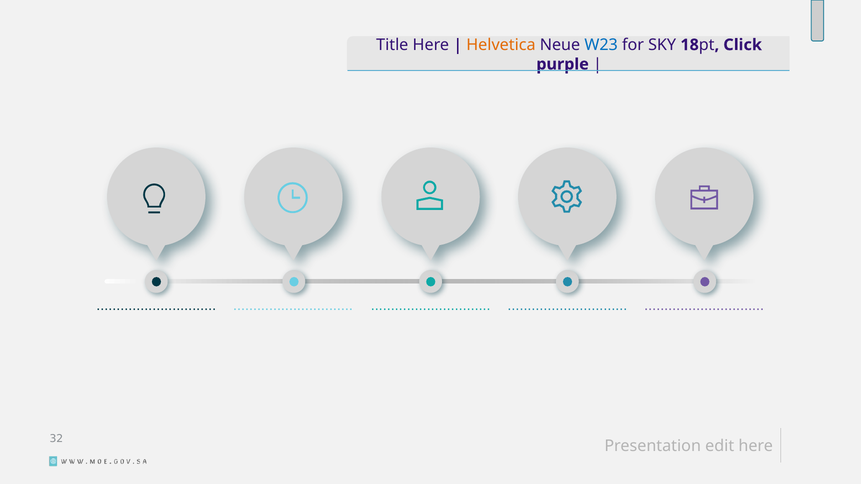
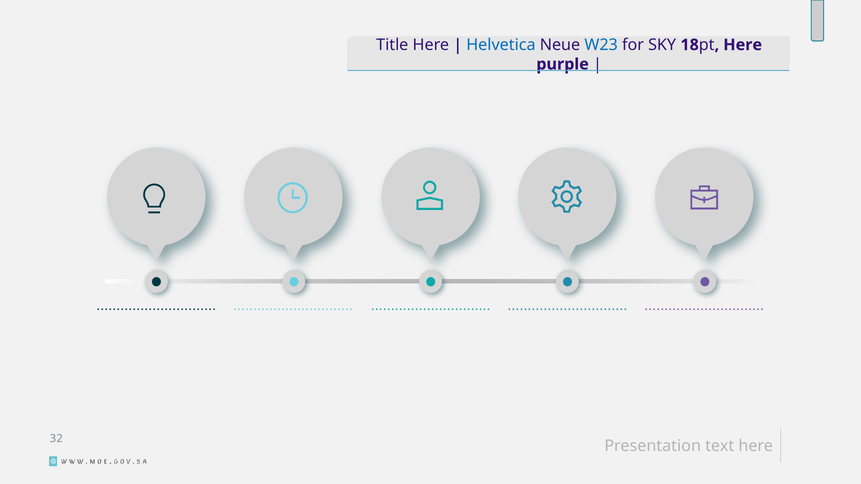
Helvetica colour: orange -> blue
Click at (743, 45): Click -> Here
edit: edit -> text
